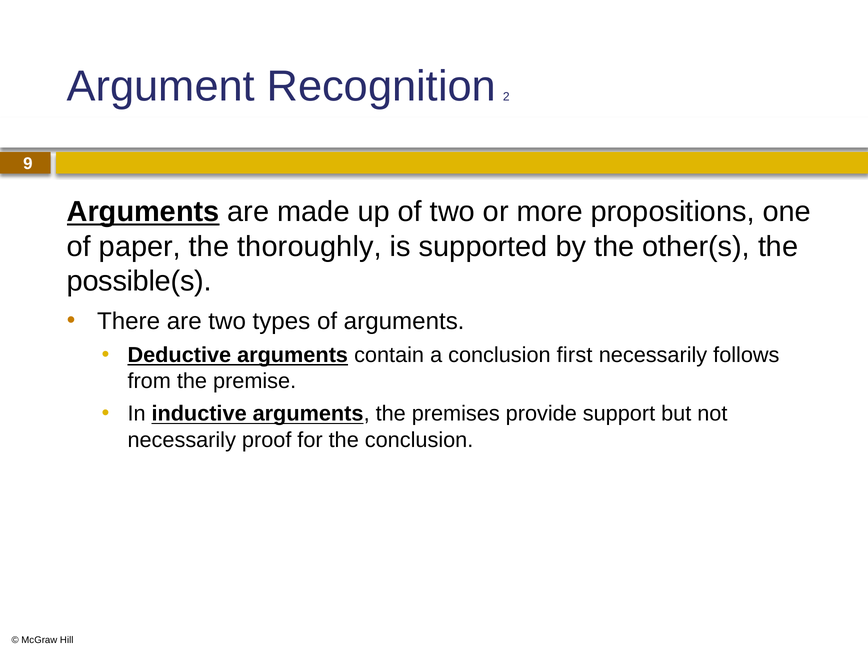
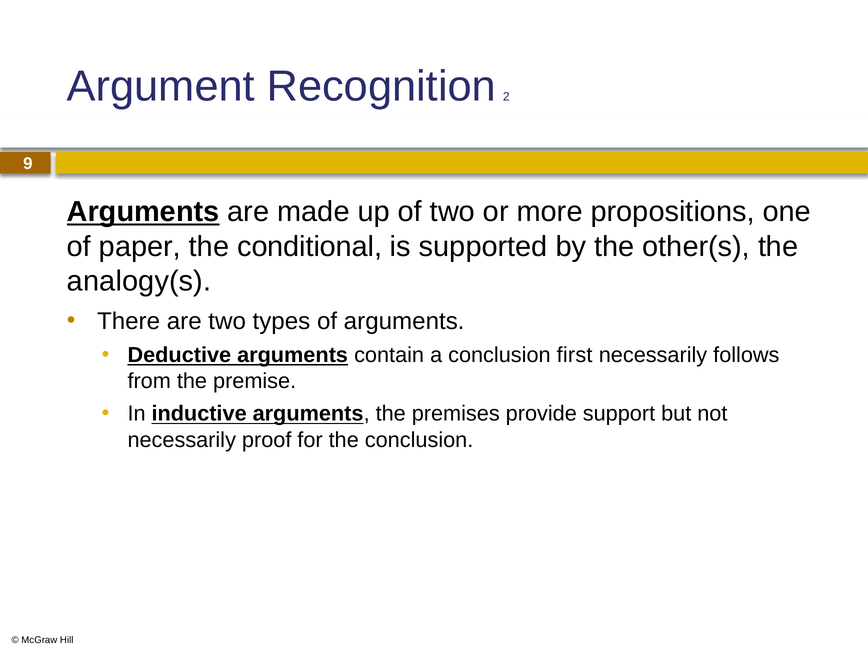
thoroughly: thoroughly -> conditional
possible(s: possible(s -> analogy(s
